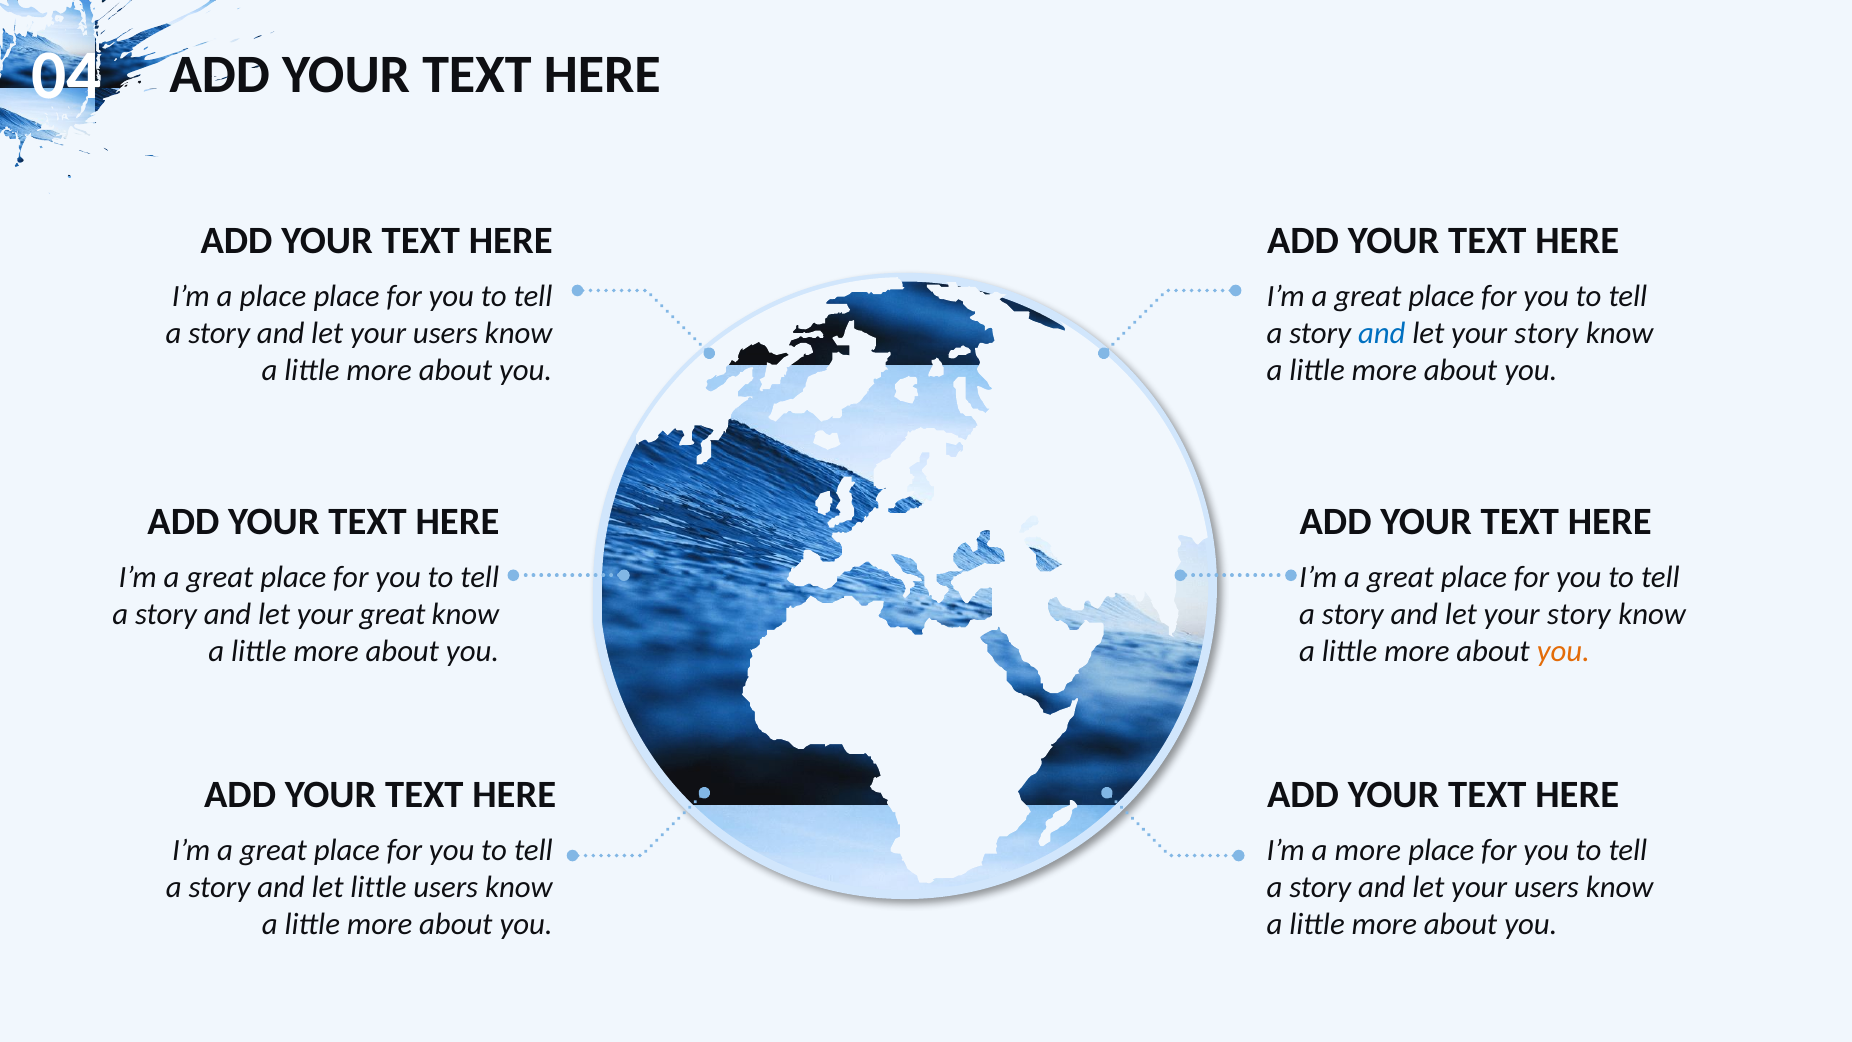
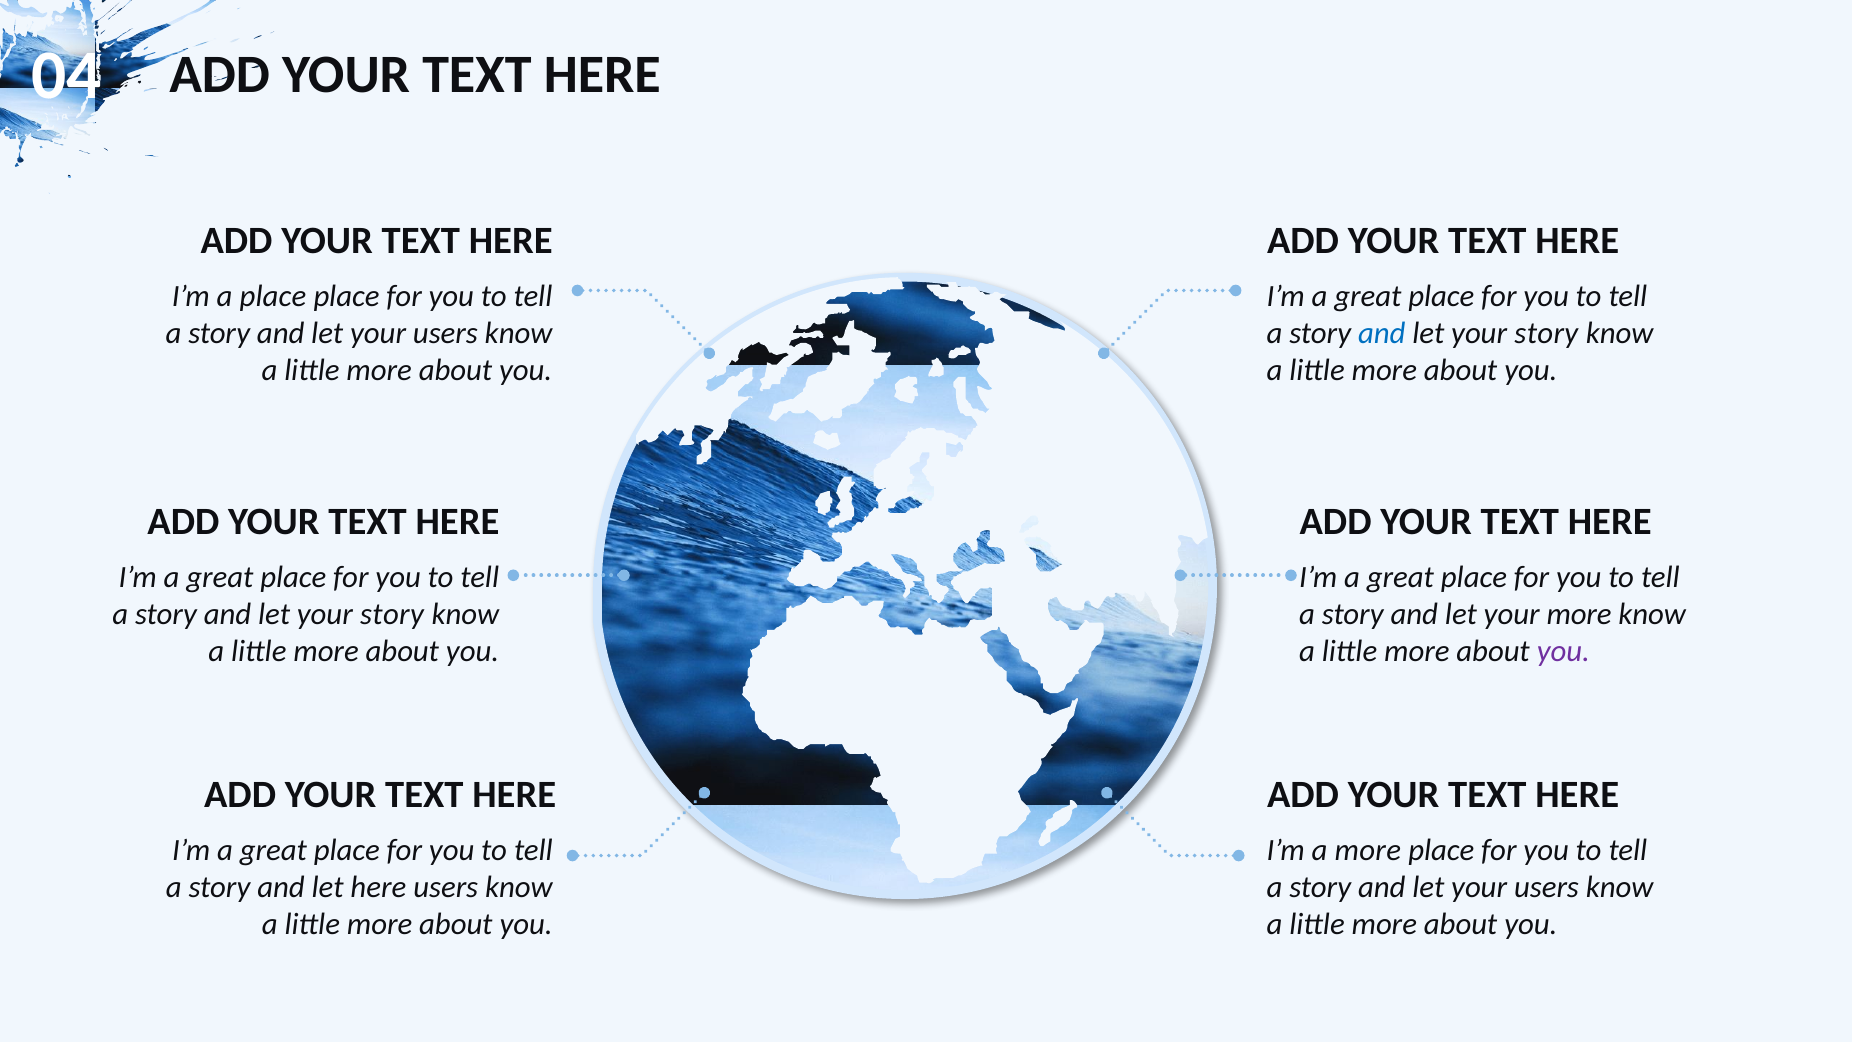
great at (392, 614): great -> story
story at (1579, 614): story -> more
you at (1563, 651) colour: orange -> purple
let little: little -> here
